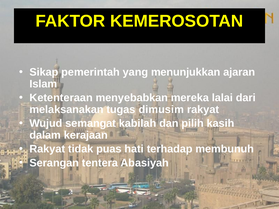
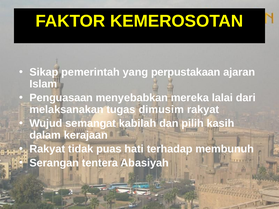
menunjukkan: menunjukkan -> perpustakaan
Ketenteraan: Ketenteraan -> Penguasaan
